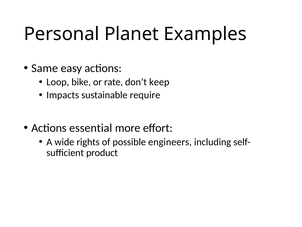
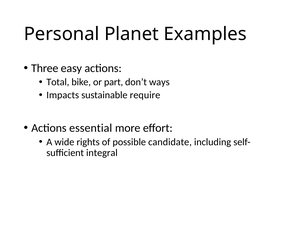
Same: Same -> Three
Loop: Loop -> Total
rate: rate -> part
keep: keep -> ways
engineers: engineers -> candidate
product: product -> integral
